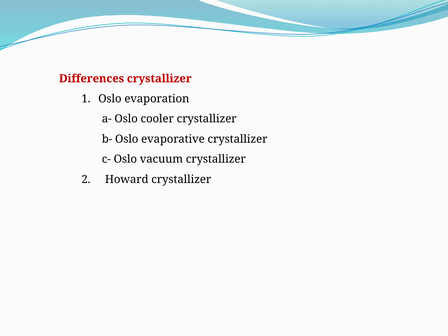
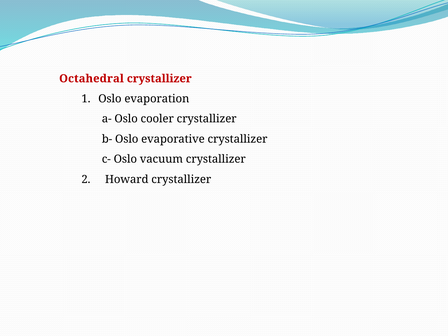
Differences: Differences -> Octahedral
